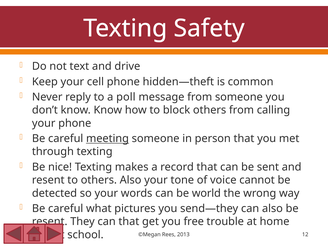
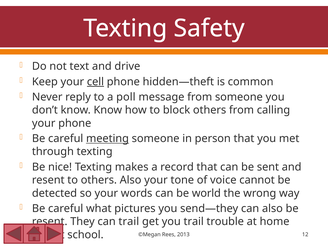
cell underline: none -> present
can that: that -> trail
you free: free -> trail
